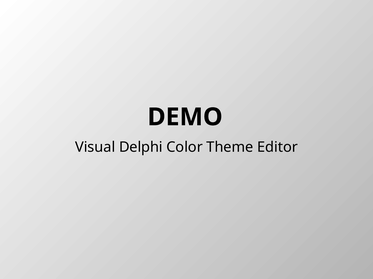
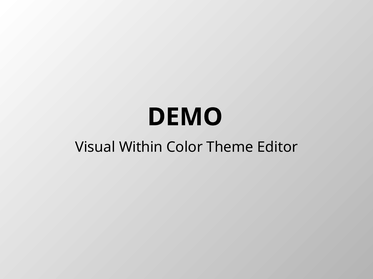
Delphi: Delphi -> Within
